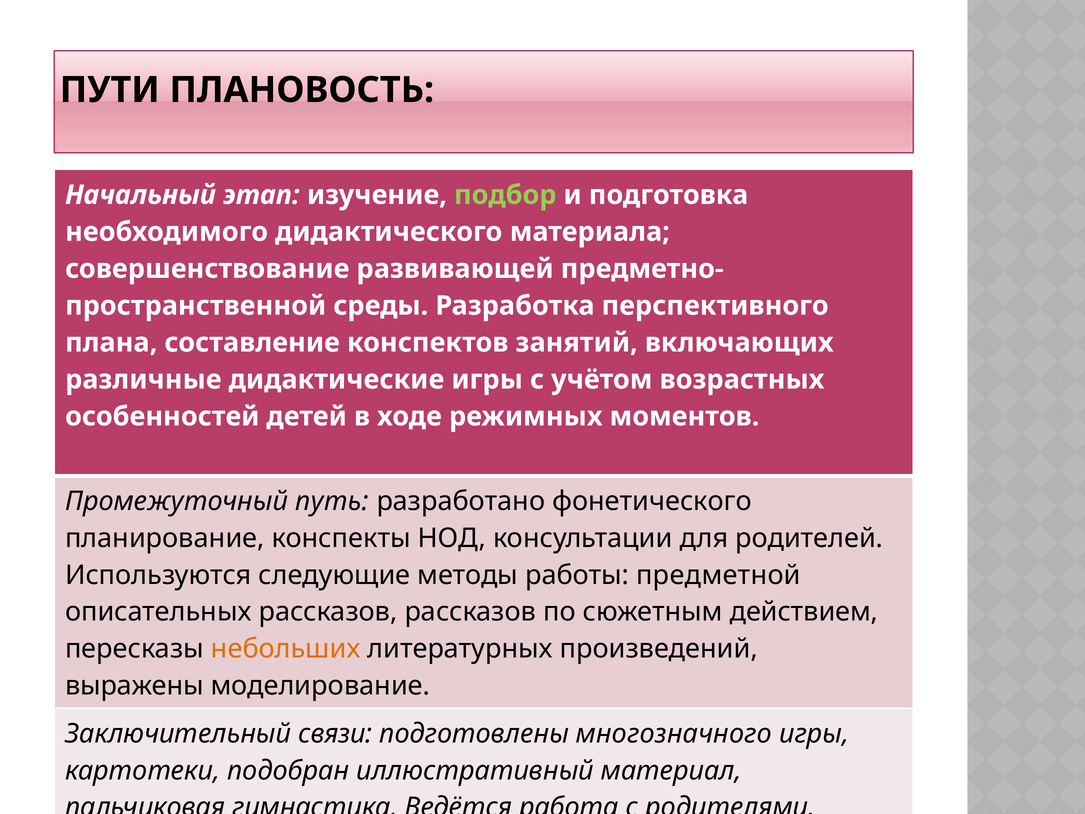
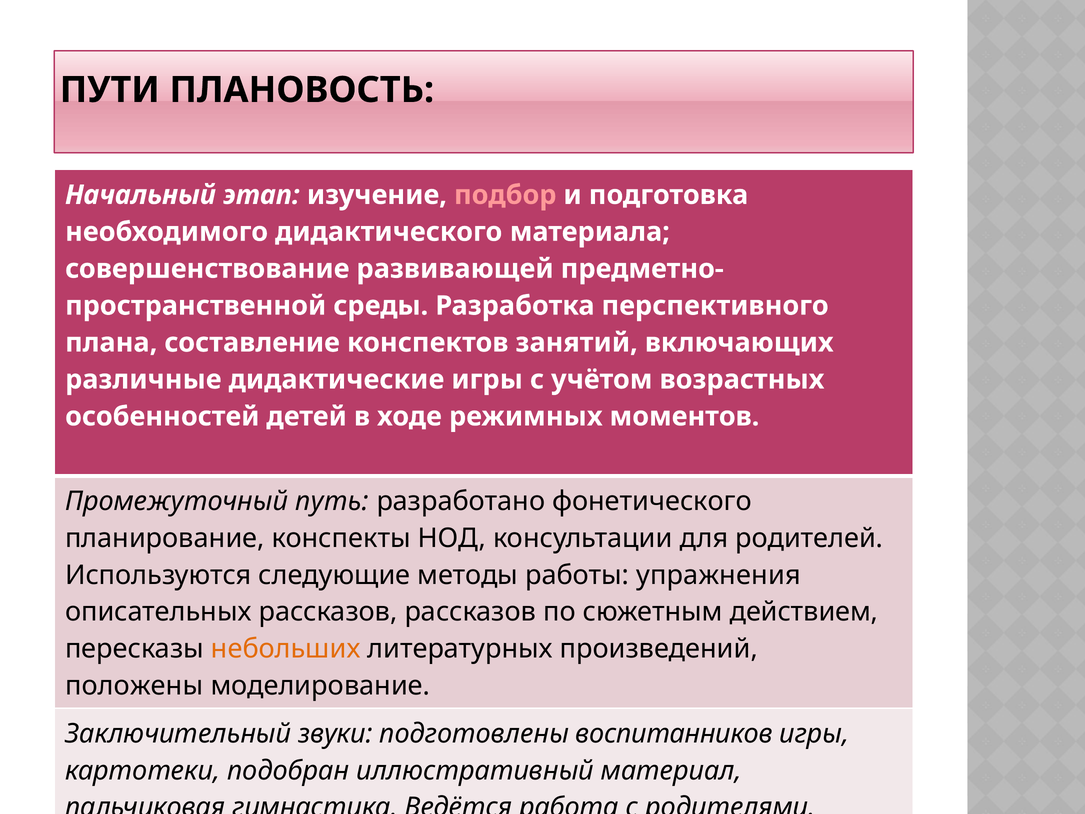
подбор colour: light green -> pink
предметной: предметной -> упражнения
выражены: выражены -> положены
связи: связи -> звуки
многозначного: многозначного -> воспитанников
